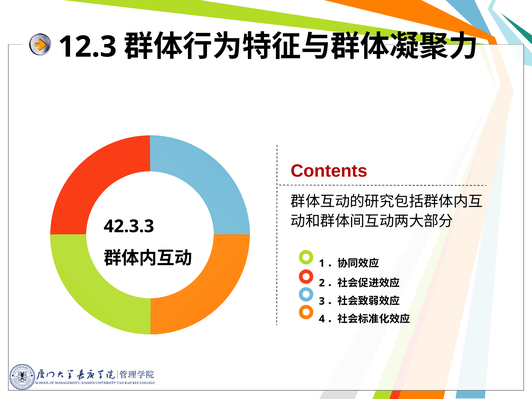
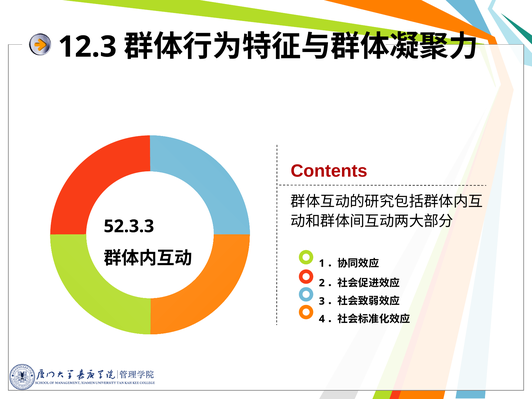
42.3.3: 42.3.3 -> 52.3.3
